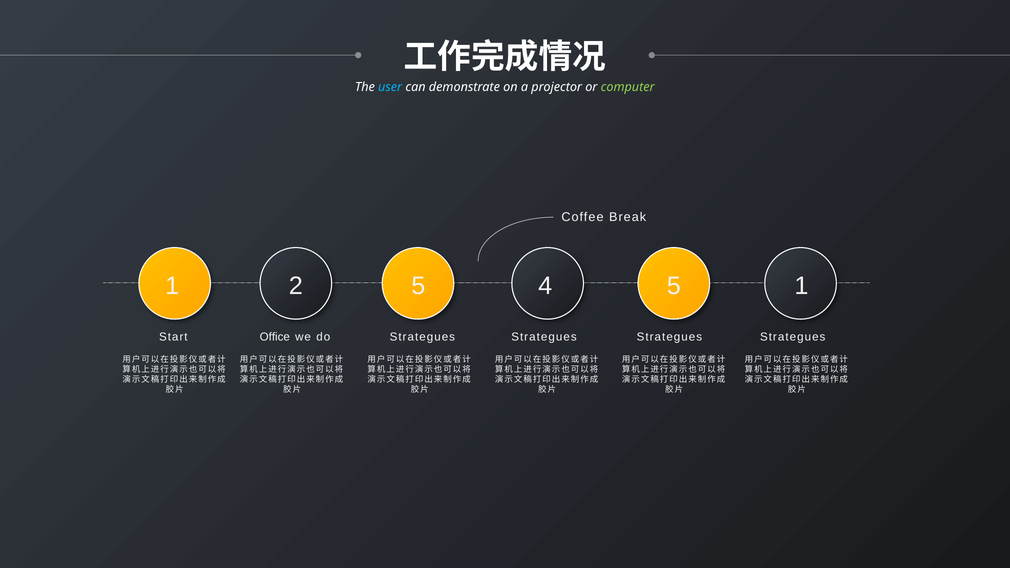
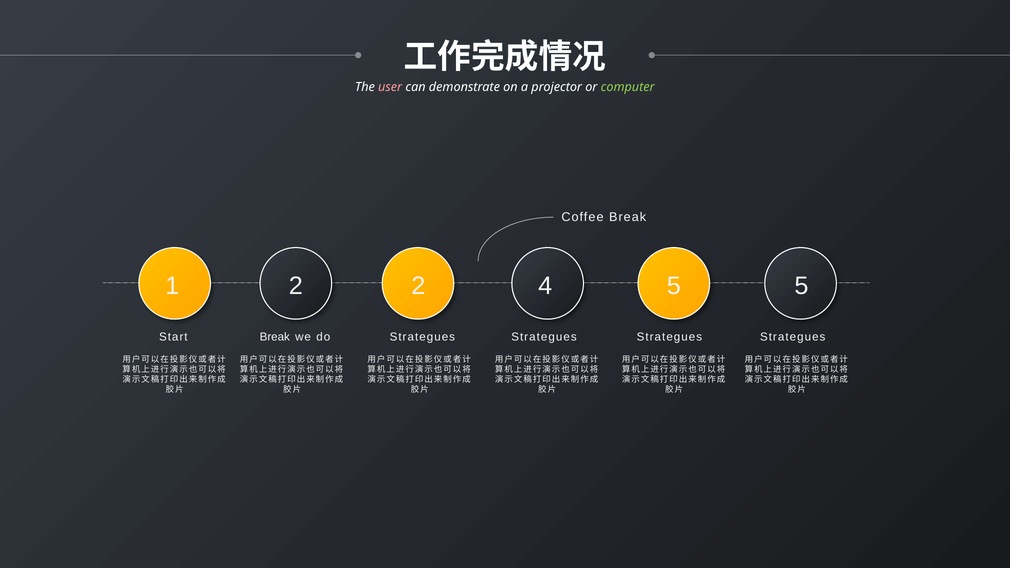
user colour: light blue -> pink
2 5: 5 -> 2
5 1: 1 -> 5
Office at (275, 337): Office -> Break
